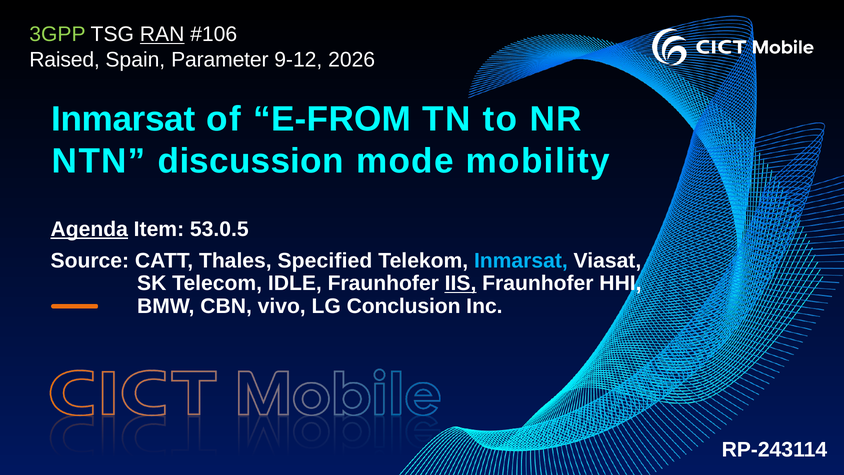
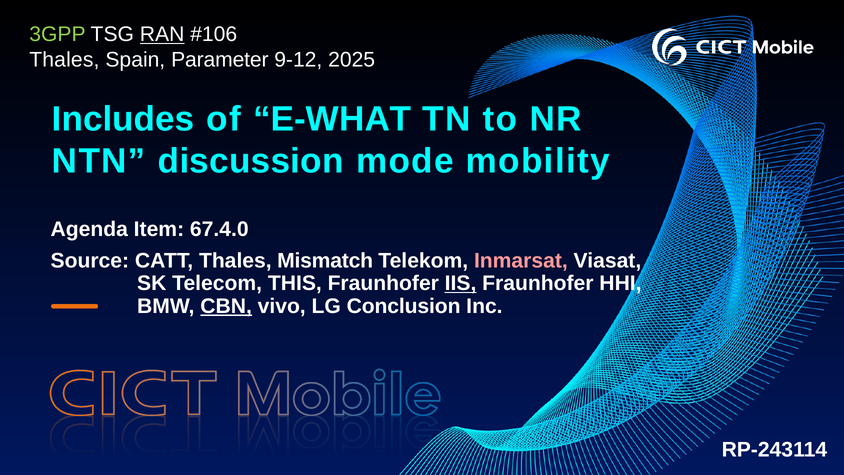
Raised at (65, 60): Raised -> Thales
2026: 2026 -> 2025
Inmarsat at (123, 119): Inmarsat -> Includes
E-FROM: E-FROM -> E-WHAT
Agenda underline: present -> none
53.0.5: 53.0.5 -> 67.4.0
Specified: Specified -> Mismatch
Inmarsat at (521, 261) colour: light blue -> pink
IDLE: IDLE -> THIS
CBN underline: none -> present
